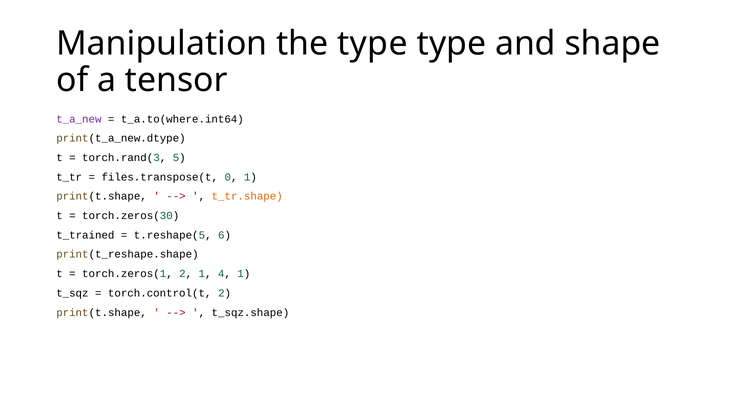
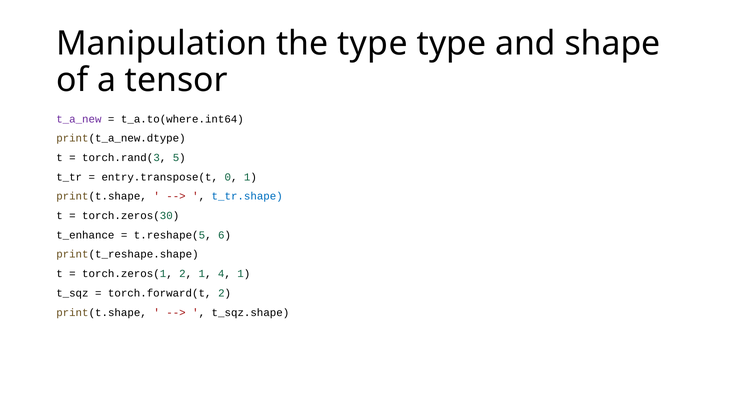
files.transpose(t: files.transpose(t -> entry.transpose(t
t_tr.shape colour: orange -> blue
t_trained: t_trained -> t_enhance
torch.control(t: torch.control(t -> torch.forward(t
